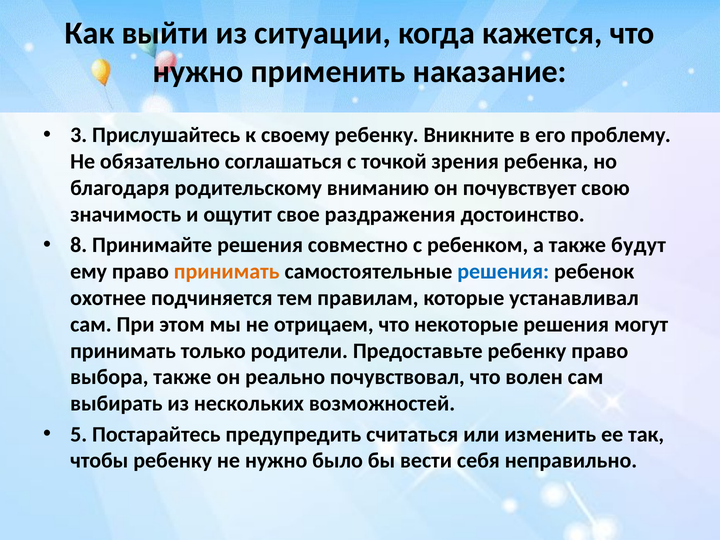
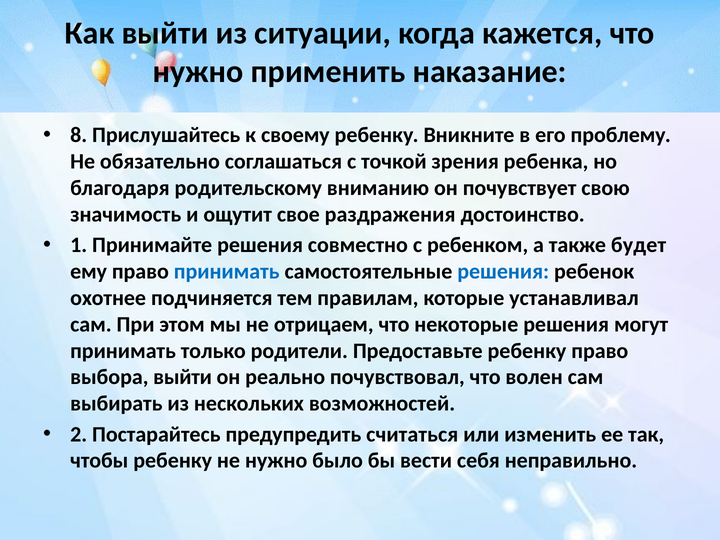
3: 3 -> 8
8: 8 -> 1
будут: будут -> будет
принимать at (227, 272) colour: orange -> blue
выбора также: также -> выйти
5: 5 -> 2
